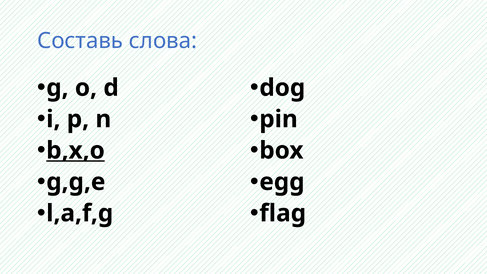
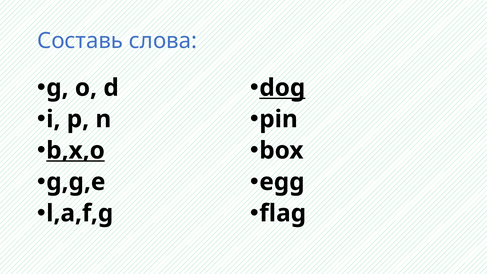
dog underline: none -> present
